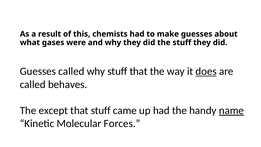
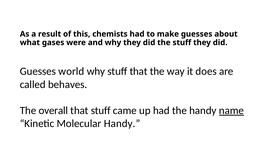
Guesses called: called -> world
does underline: present -> none
except: except -> overall
Molecular Forces: Forces -> Handy
